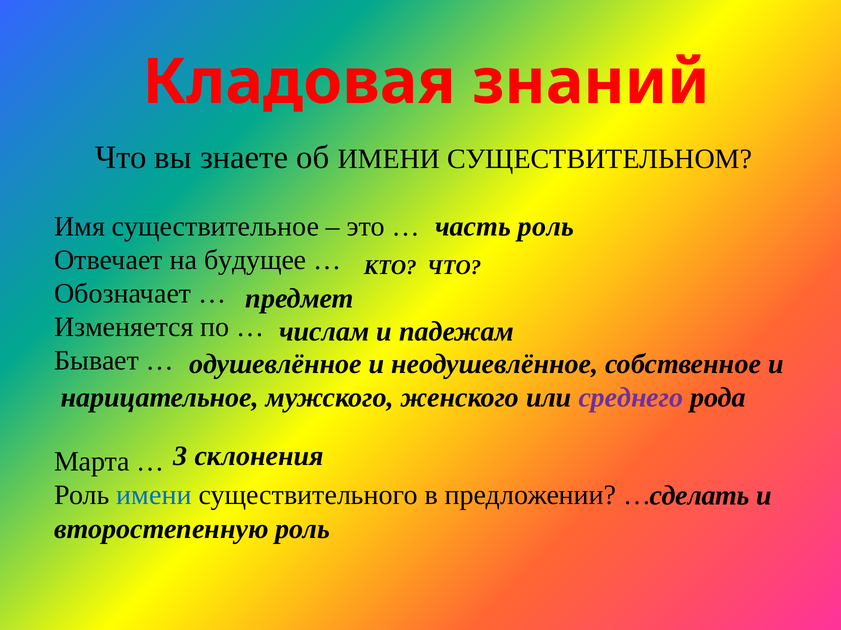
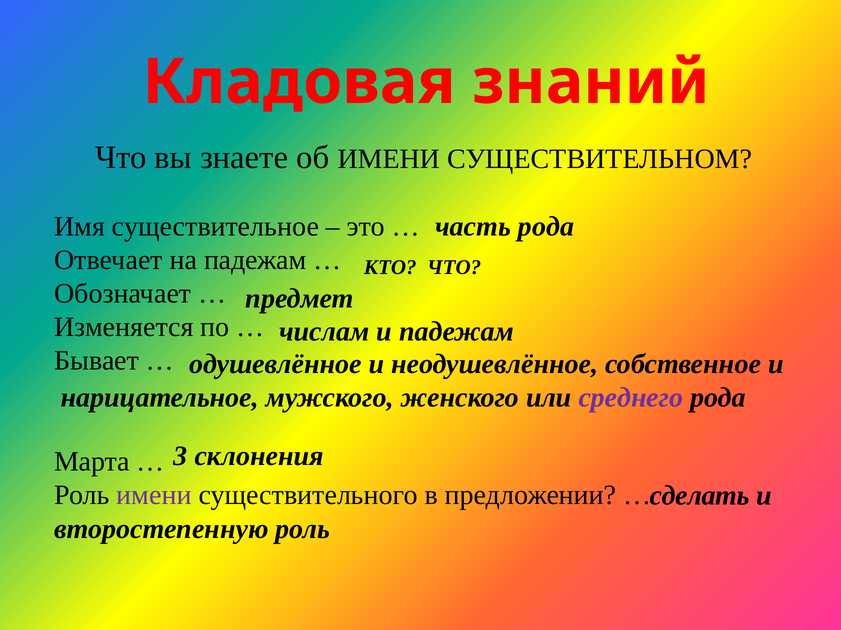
часть роль: роль -> рода
на будущее: будущее -> падежам
имени at (154, 496) colour: blue -> purple
